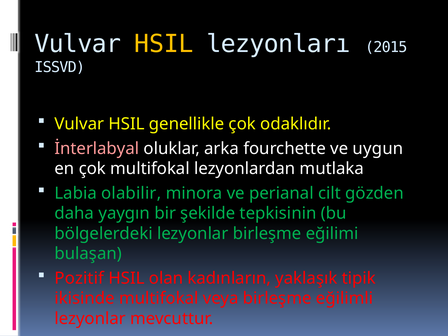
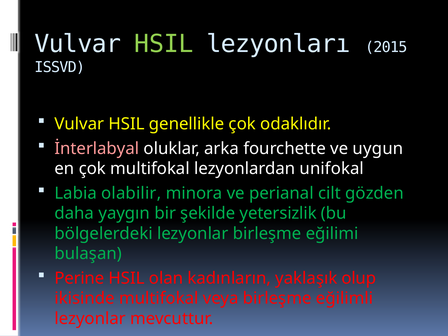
HSIL at (164, 44) colour: yellow -> light green
mutlaka: mutlaka -> unifokal
tepkisinin: tepkisinin -> yetersizlik
Pozitif: Pozitif -> Perine
tipik: tipik -> olup
